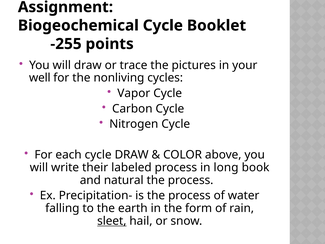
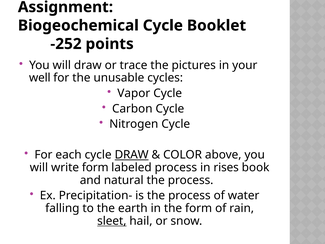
-255: -255 -> -252
nonliving: nonliving -> unusable
DRAW at (132, 155) underline: none -> present
write their: their -> form
long: long -> rises
